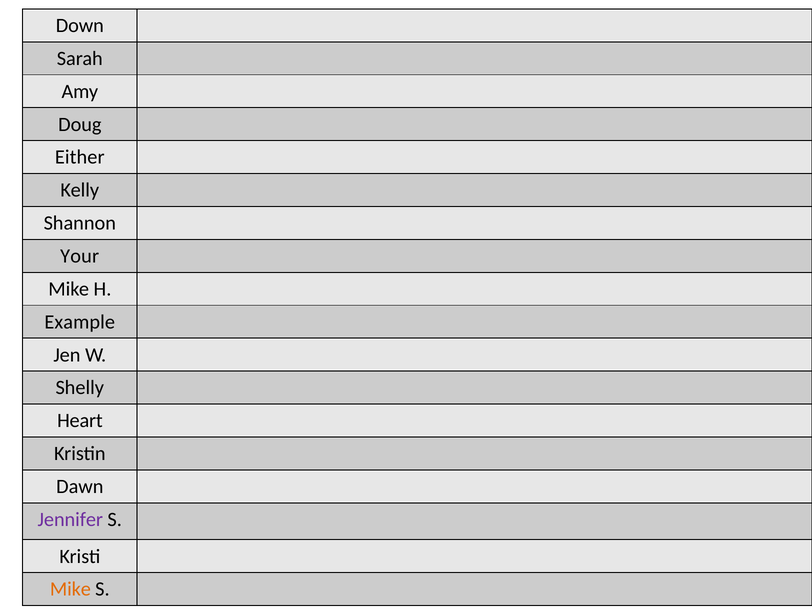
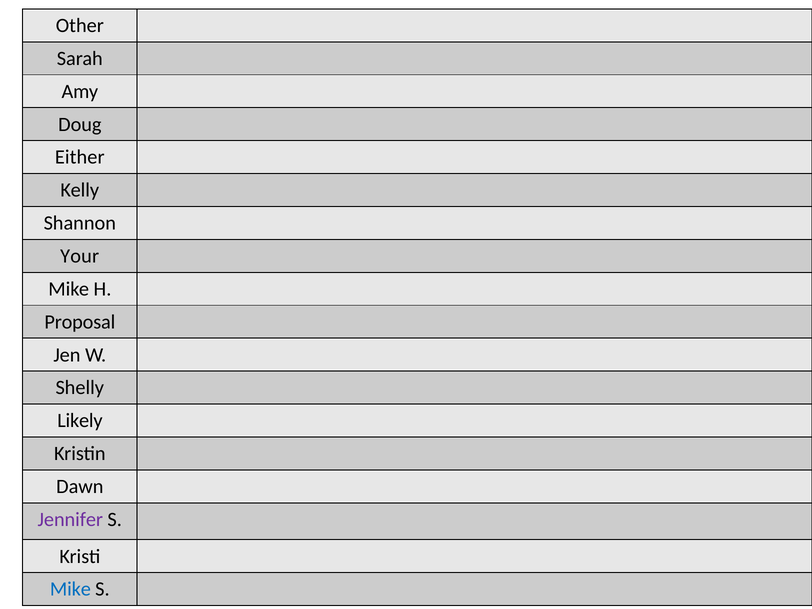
Down: Down -> Other
Example: Example -> Proposal
Heart: Heart -> Likely
Mike at (70, 589) colour: orange -> blue
